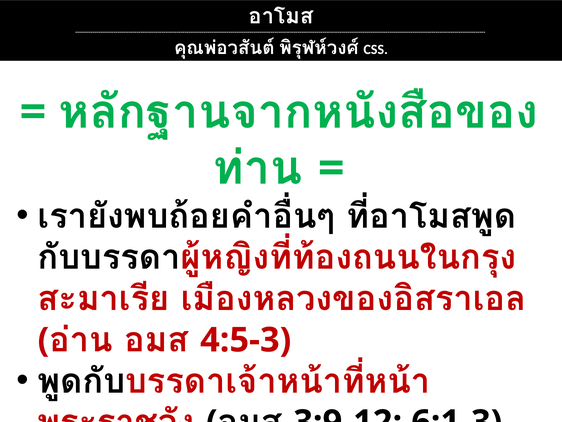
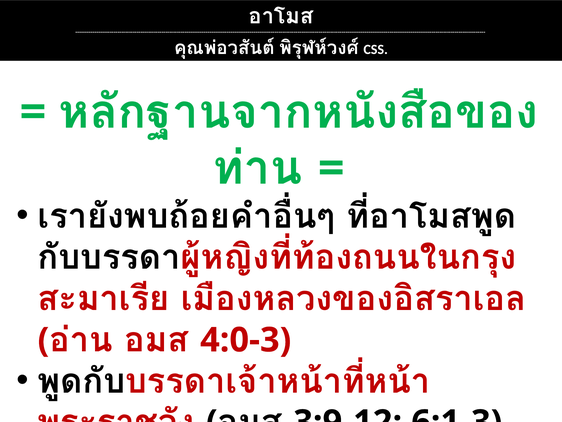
4:5-3: 4:5-3 -> 4:0-3
